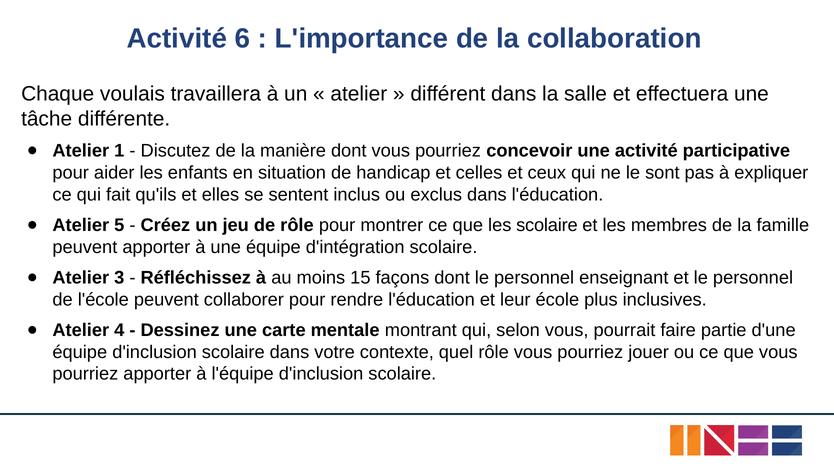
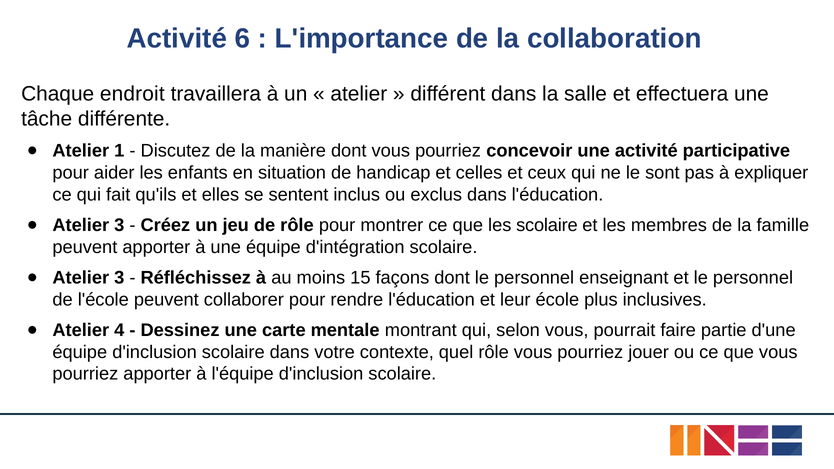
voulais: voulais -> endroit
5 at (119, 225): 5 -> 3
